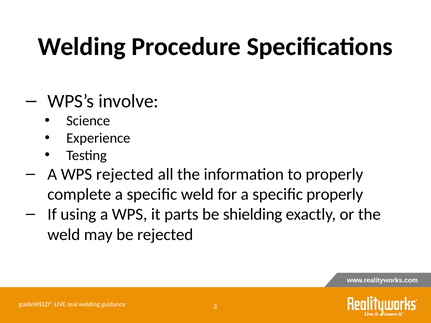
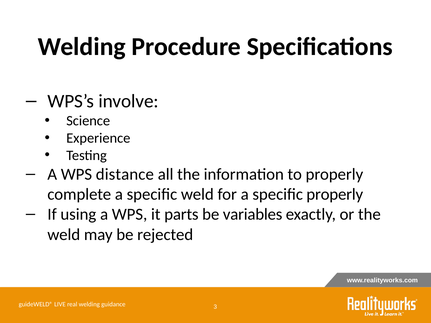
WPS rejected: rejected -> distance
shielding: shielding -> variables
